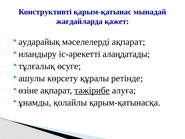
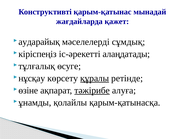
мәселелерді ақпарат: ақпарат -> сұмдық
иландыру: иландыру -> кіріспеңіз
ашулы: ашулы -> нұсқау
құралы underline: none -> present
